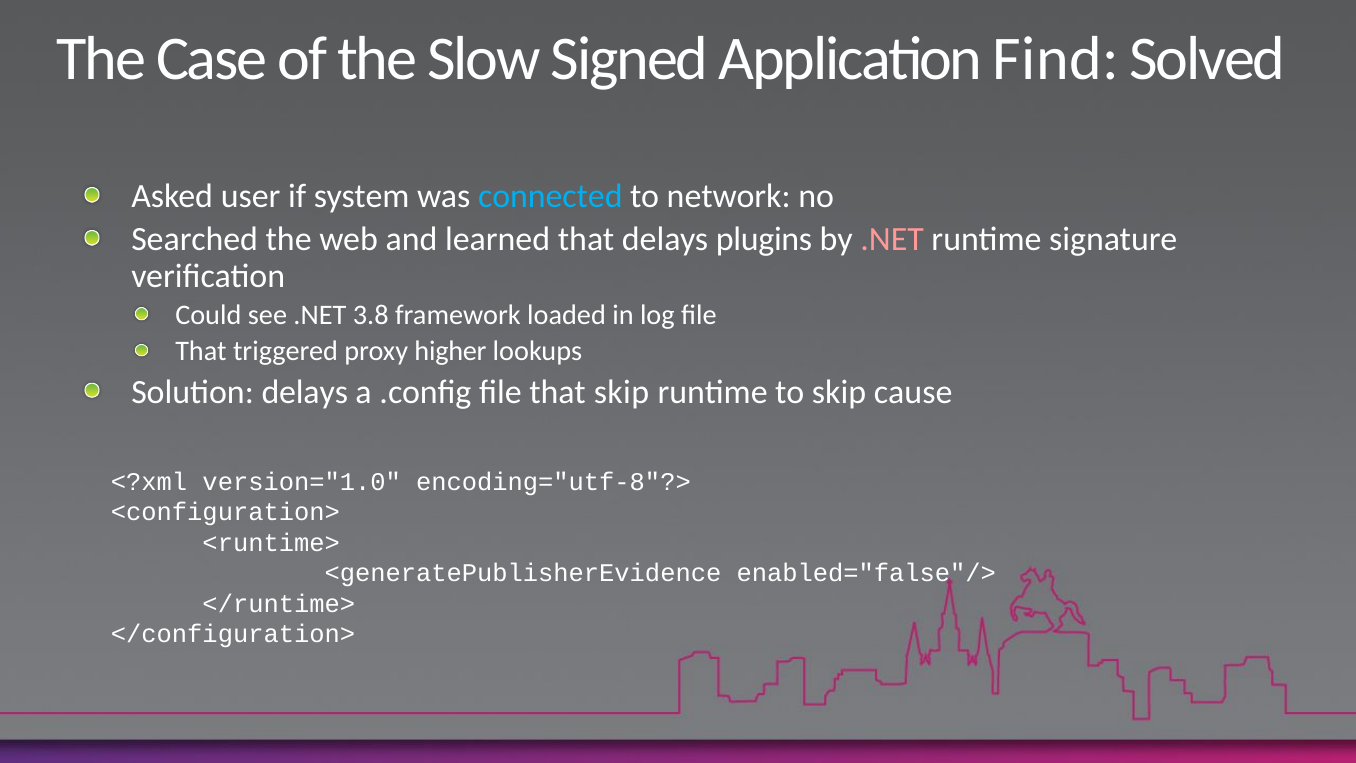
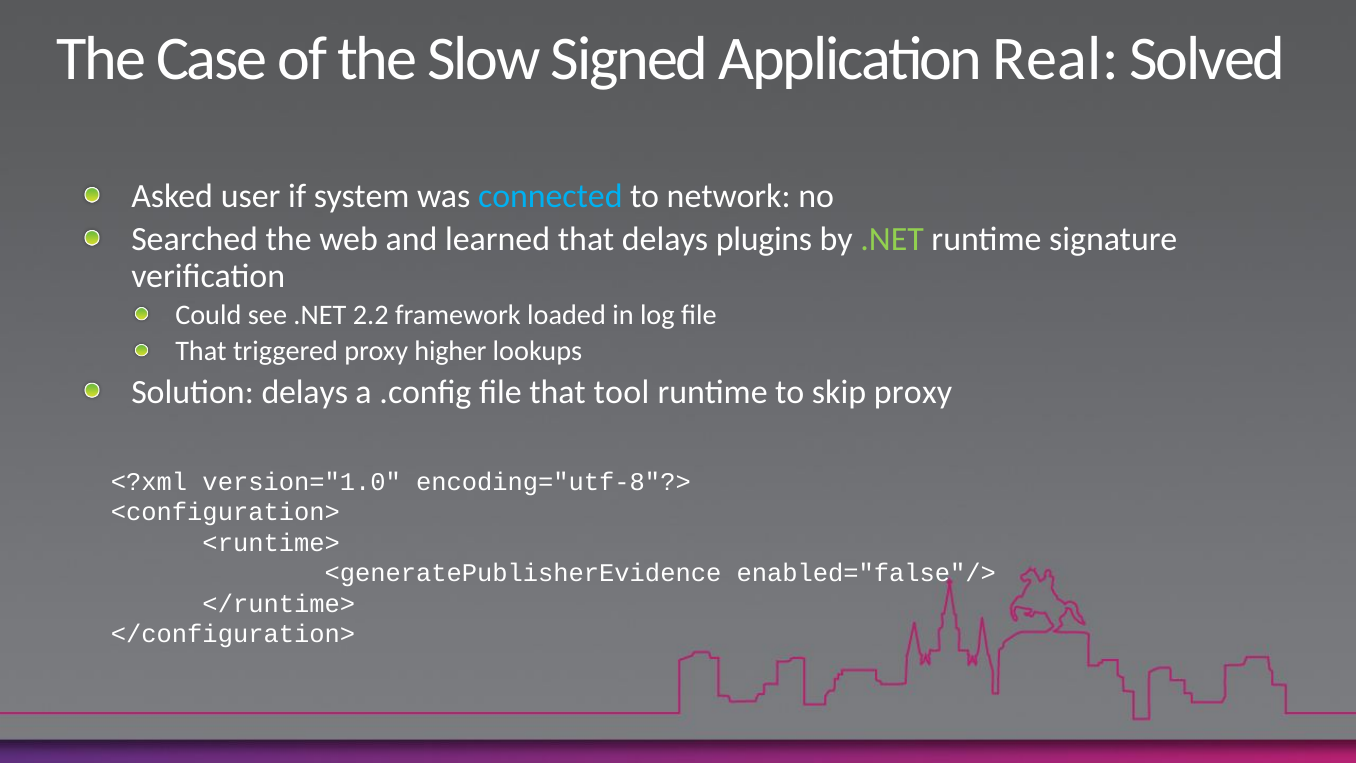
Find: Find -> Real
.NET at (892, 240) colour: pink -> light green
3.8: 3.8 -> 2.2
that skip: skip -> tool
skip cause: cause -> proxy
